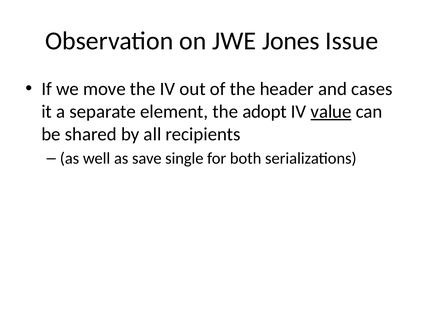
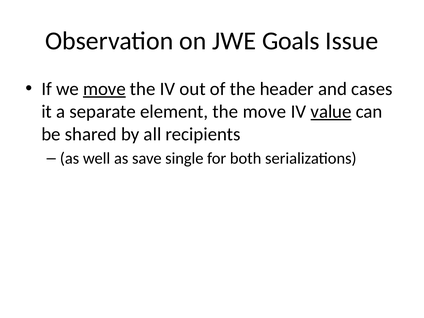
Jones: Jones -> Goals
move at (104, 89) underline: none -> present
the adopt: adopt -> move
